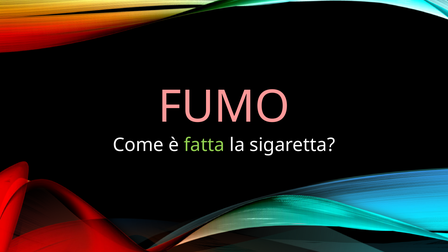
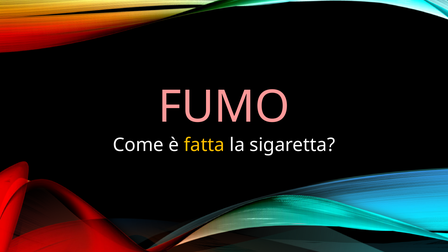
fatta colour: light green -> yellow
